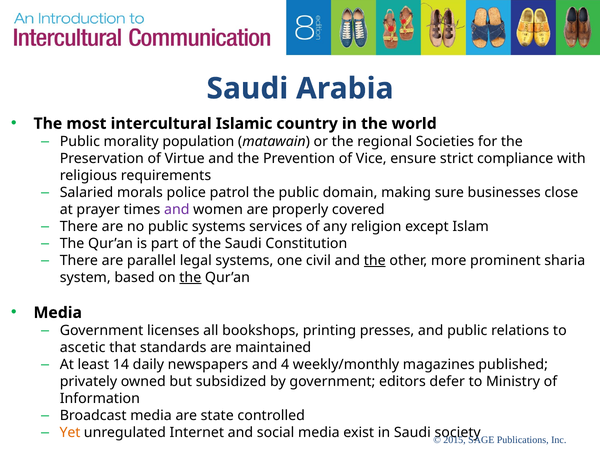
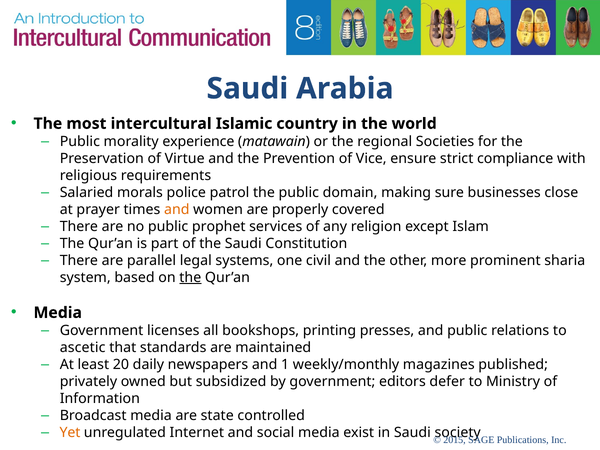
population: population -> experience
and at (177, 210) colour: purple -> orange
public systems: systems -> prophet
the at (375, 261) underline: present -> none
14: 14 -> 20
4: 4 -> 1
